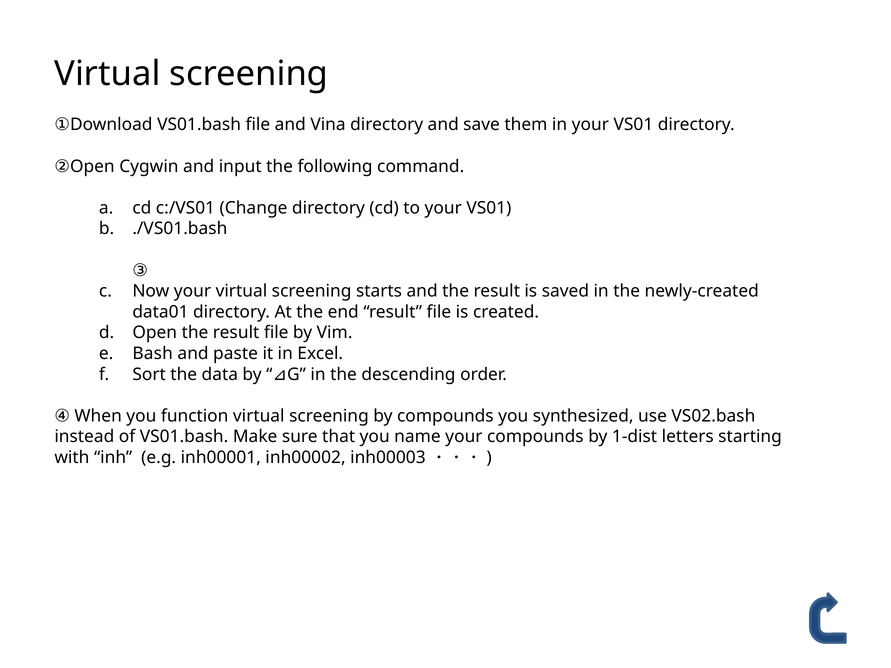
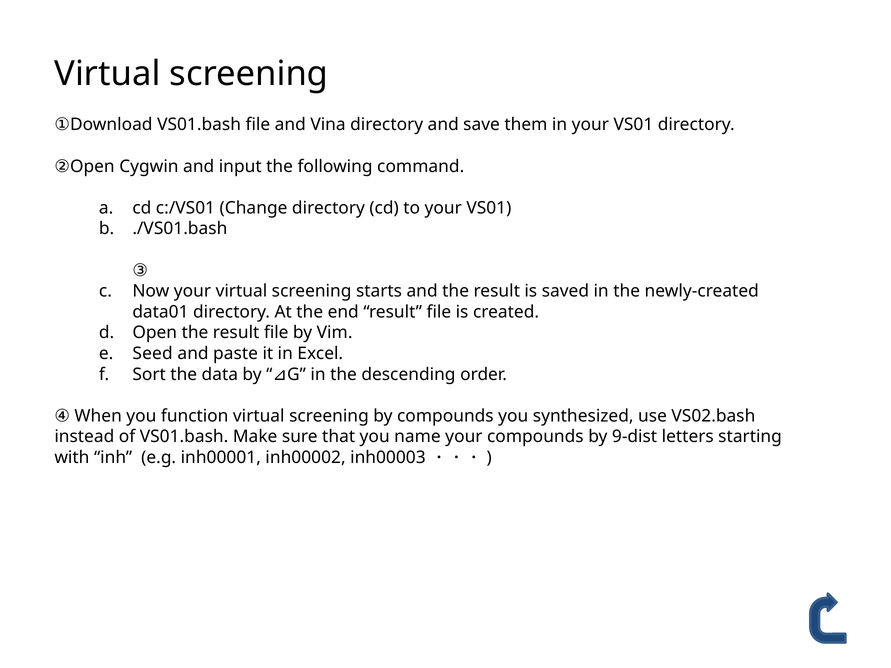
Bash: Bash -> Seed
1-dist: 1-dist -> 9-dist
